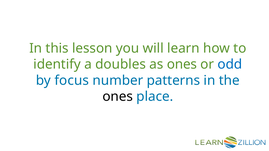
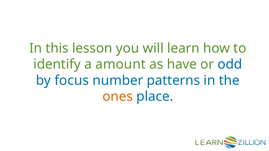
doubles: doubles -> amount
as ones: ones -> have
ones at (118, 97) colour: black -> orange
